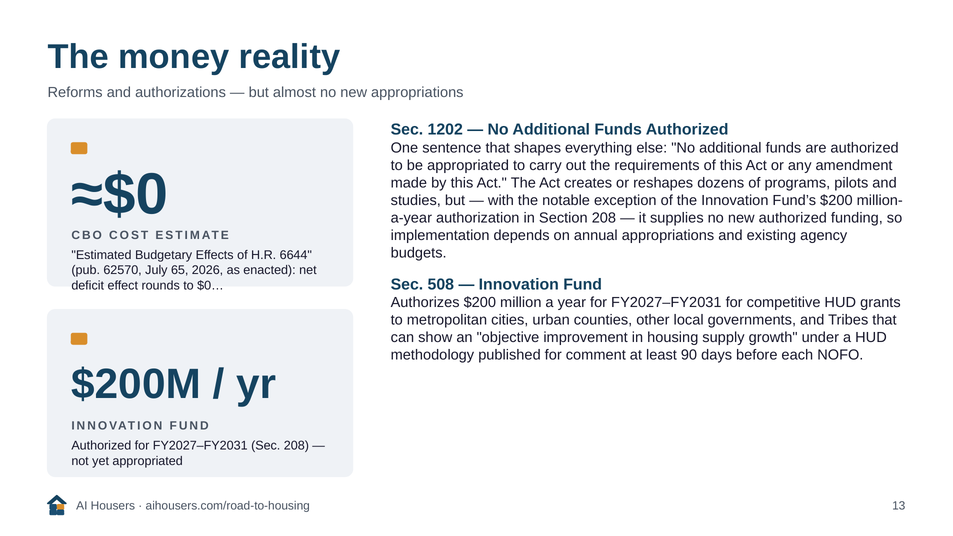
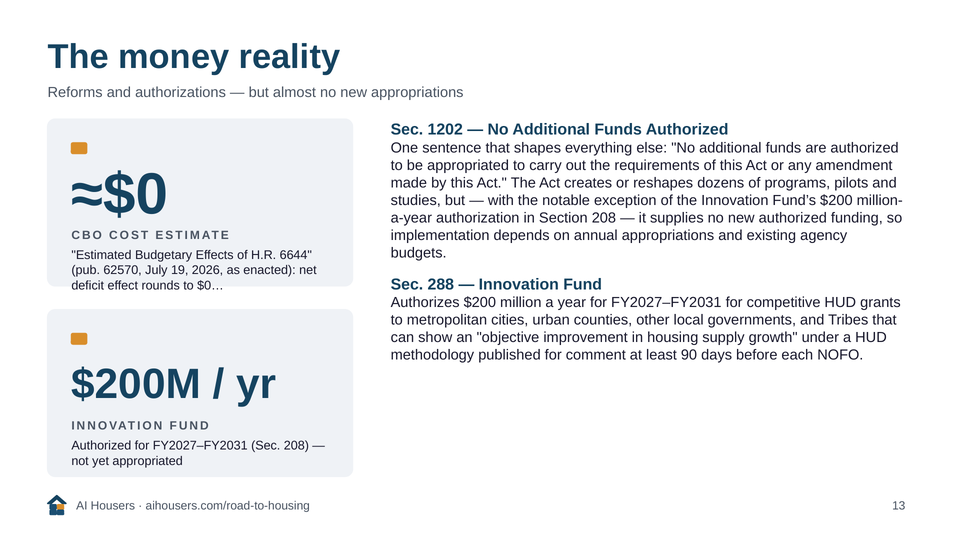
65: 65 -> 19
508: 508 -> 288
